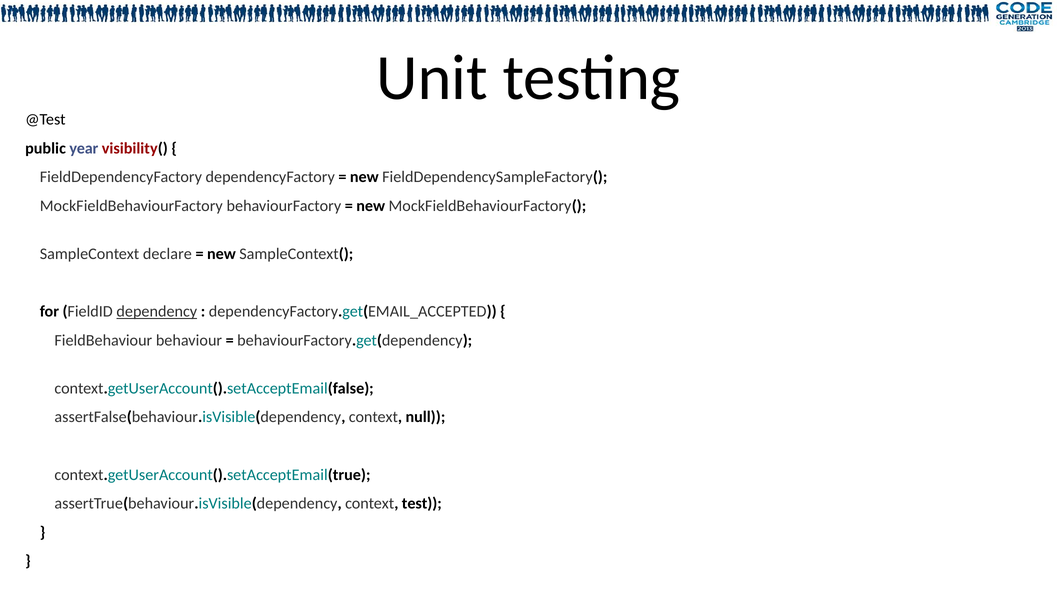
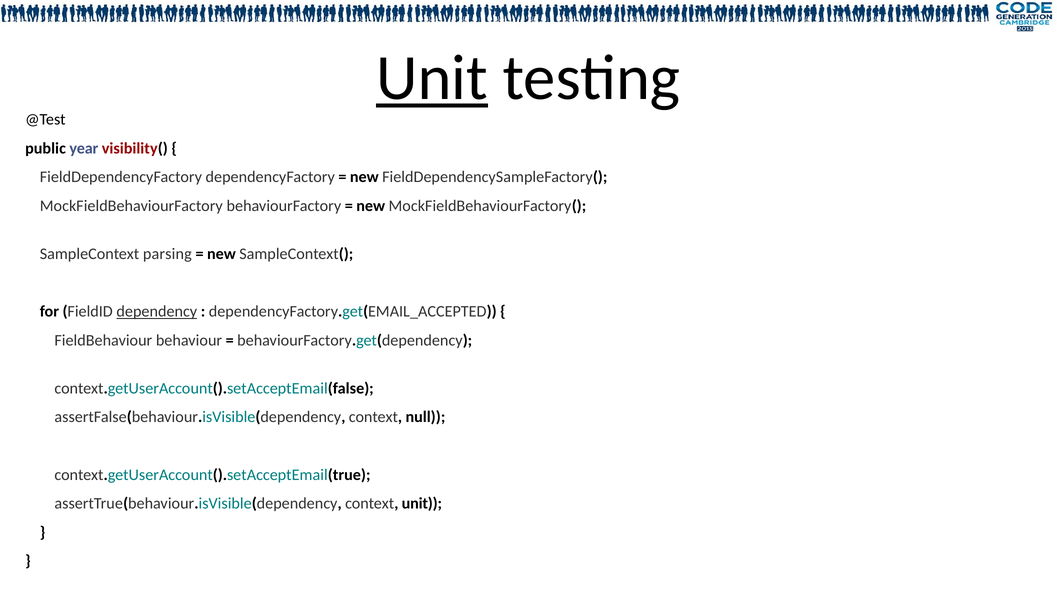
Unit at (432, 78) underline: none -> present
declare: declare -> parsing
context test: test -> unit
